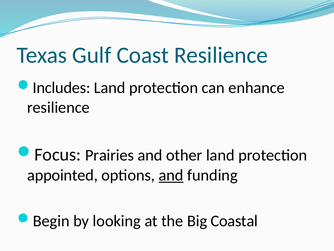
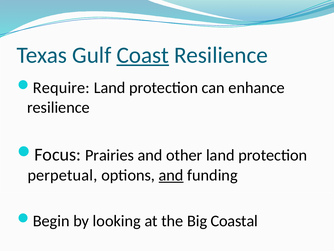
Coast underline: none -> present
Includes: Includes -> Require
appointed: appointed -> perpetual
